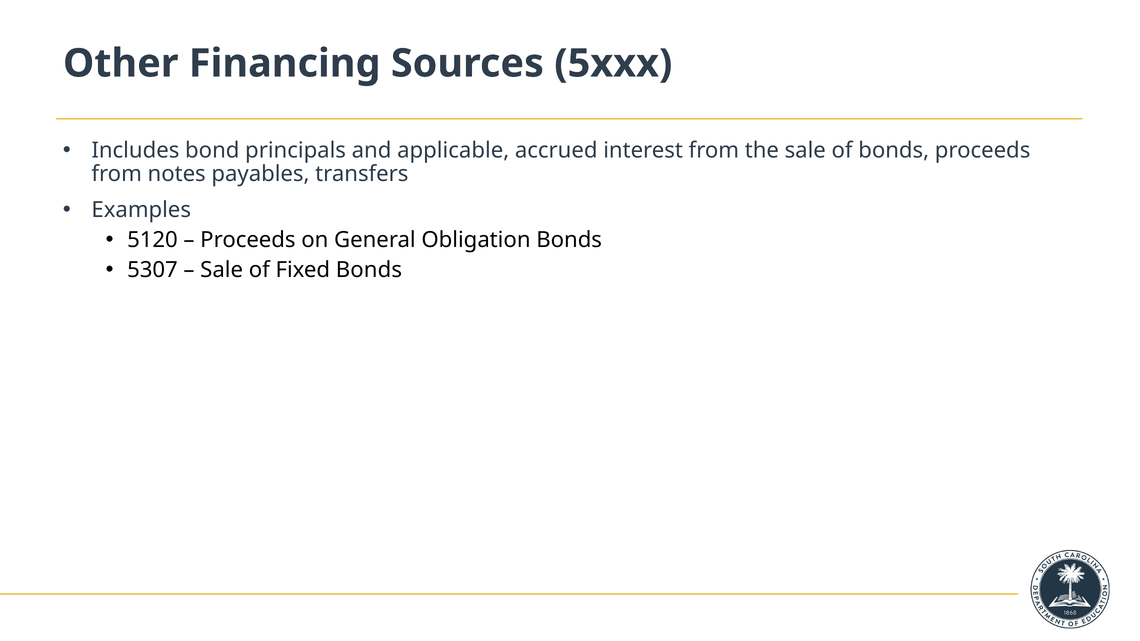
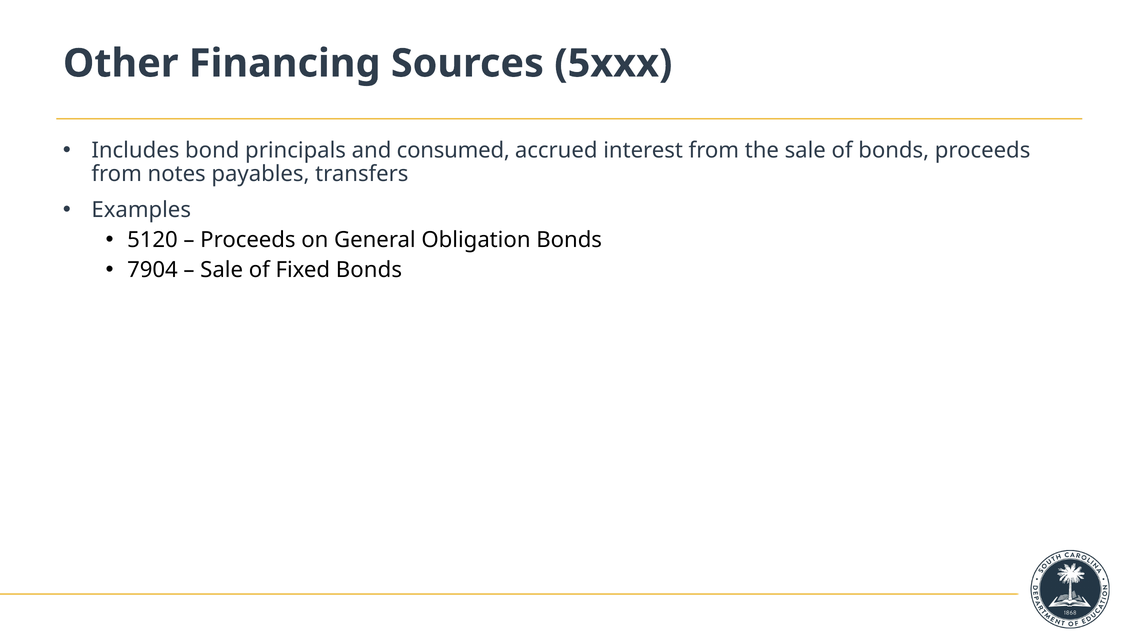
applicable: applicable -> consumed
5307: 5307 -> 7904
